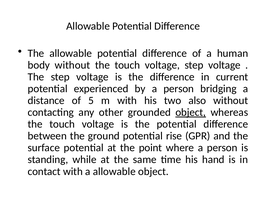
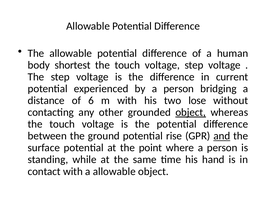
body without: without -> shortest
5: 5 -> 6
also: also -> lose
and underline: none -> present
